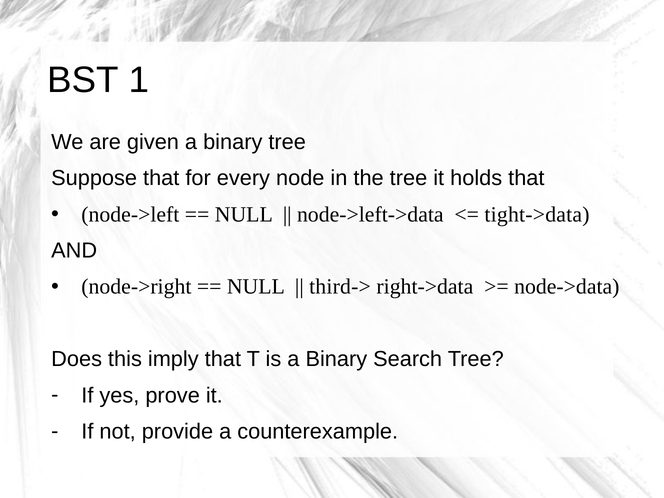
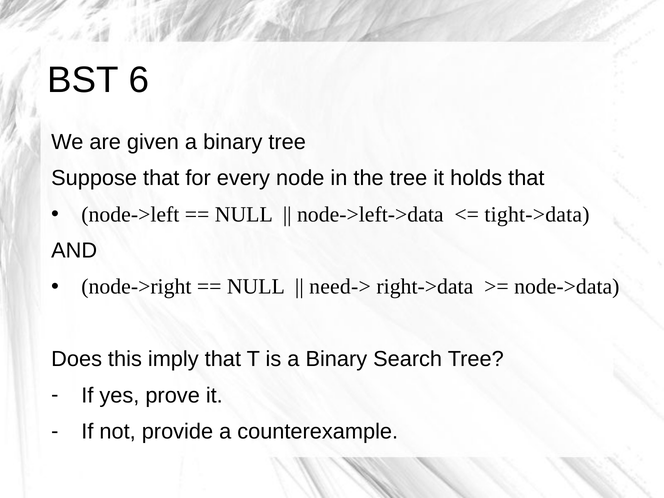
1: 1 -> 6
third->: third-> -> need->
